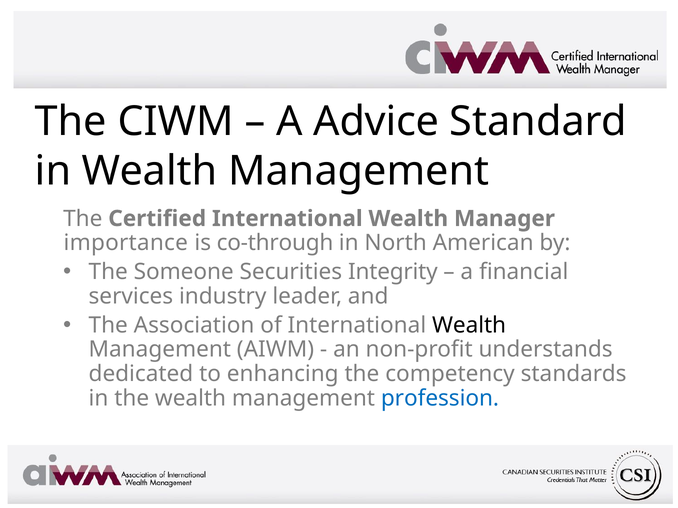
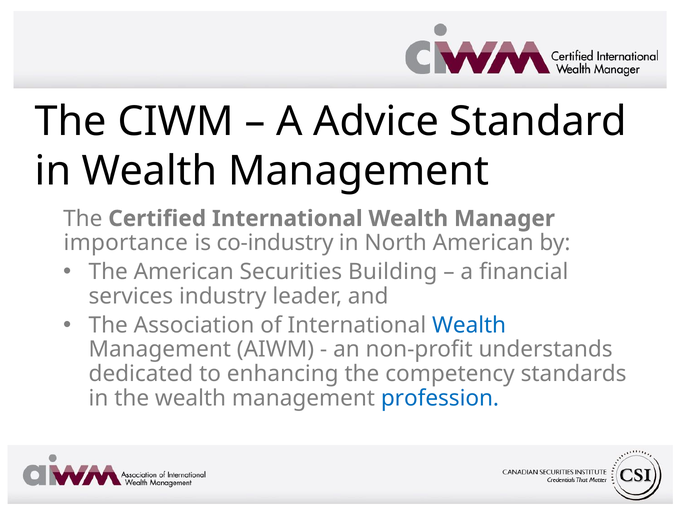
co-through: co-through -> co-industry
The Someone: Someone -> American
Integrity: Integrity -> Building
Wealth at (469, 325) colour: black -> blue
